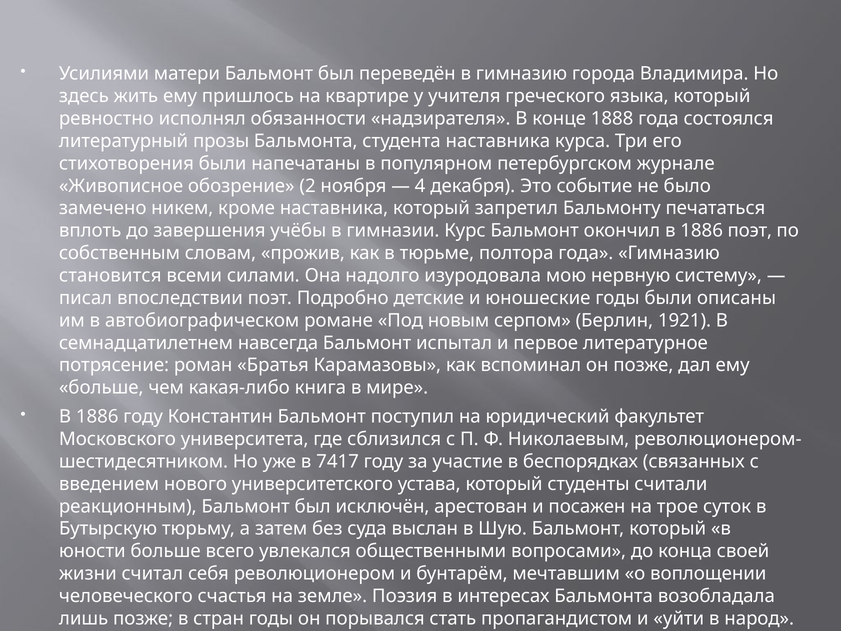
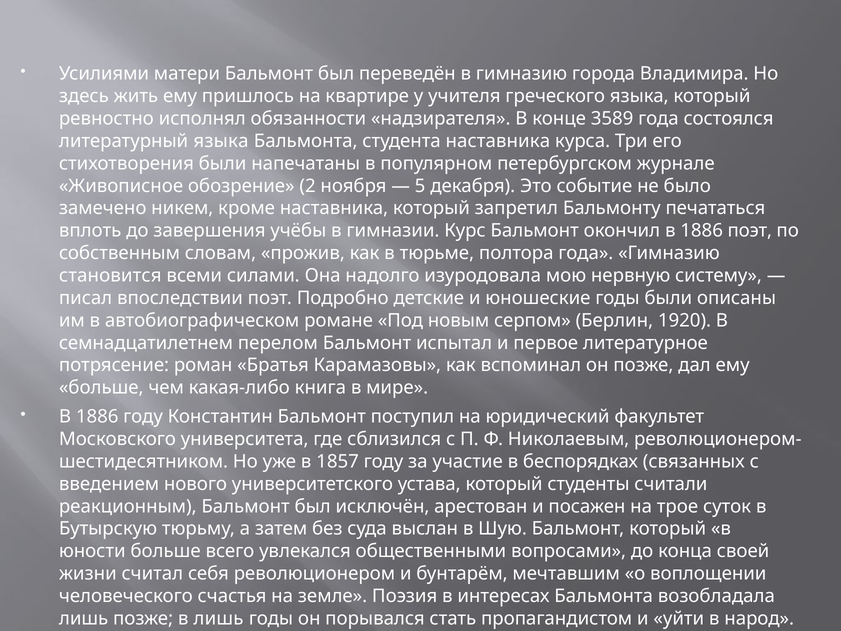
1888: 1888 -> 3589
литературный прозы: прозы -> языка
4: 4 -> 5
1921: 1921 -> 1920
навсегда: навсегда -> перелом
7417: 7417 -> 1857
в стран: стран -> лишь
